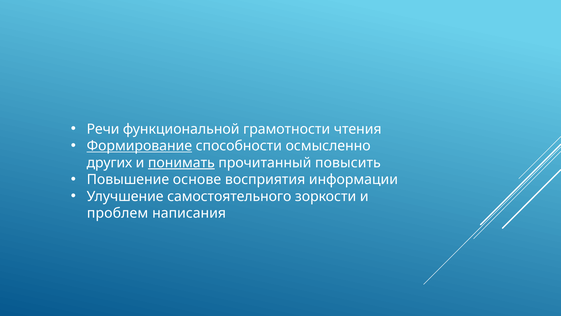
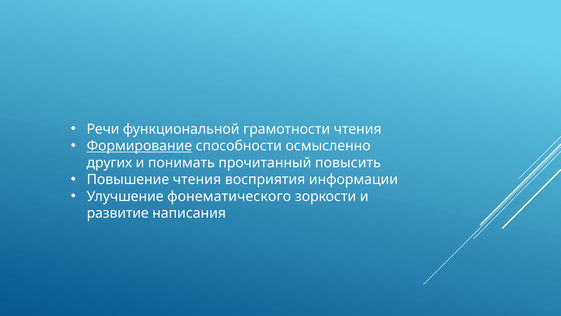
понимать underline: present -> none
Повышение основе: основе -> чтения
самостоятельного: самостоятельного -> фонематического
проблем: проблем -> развитие
